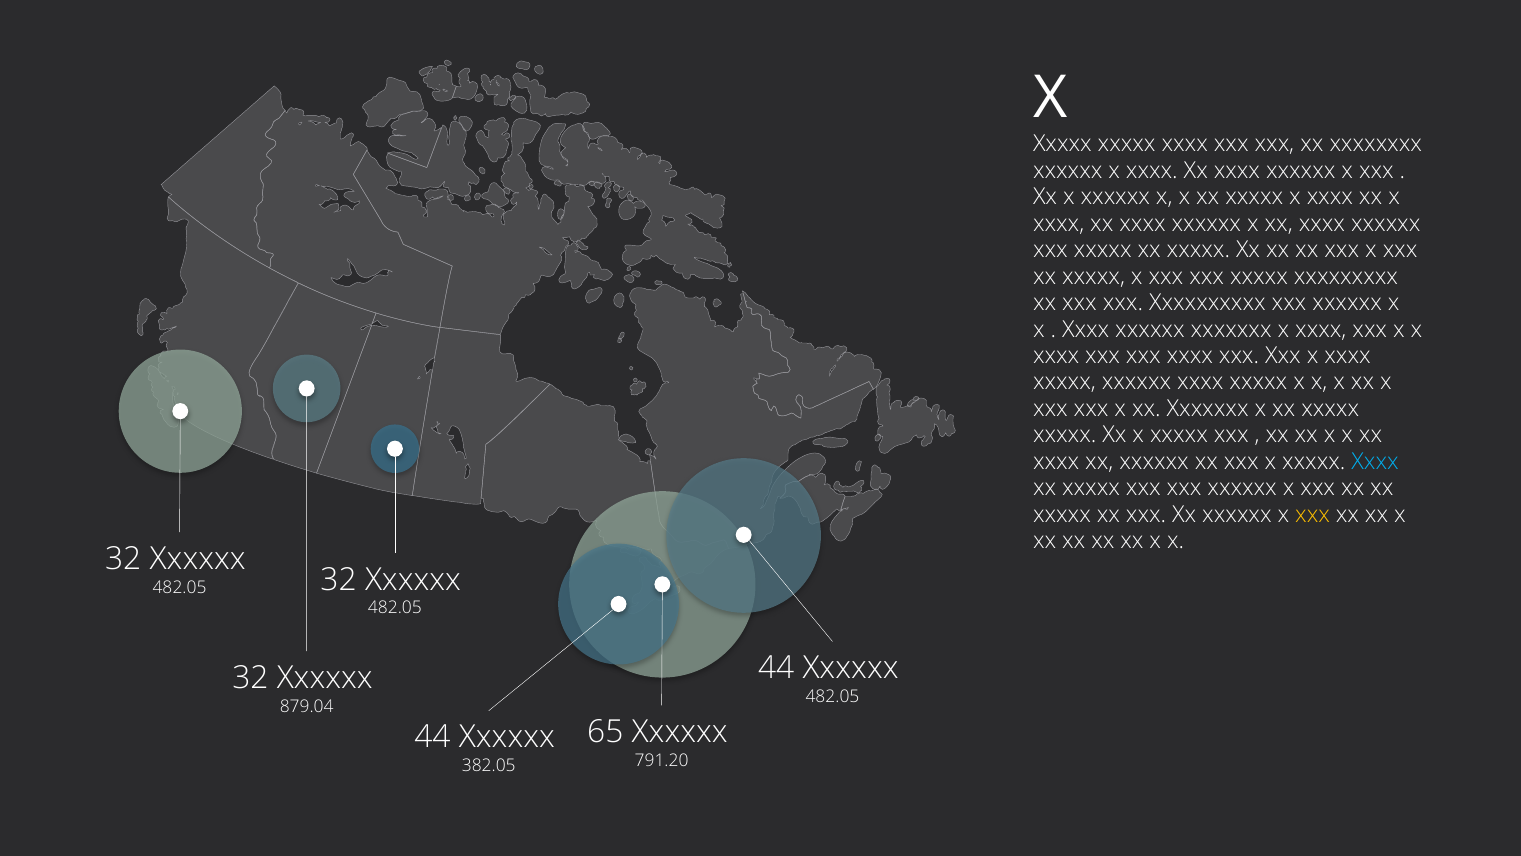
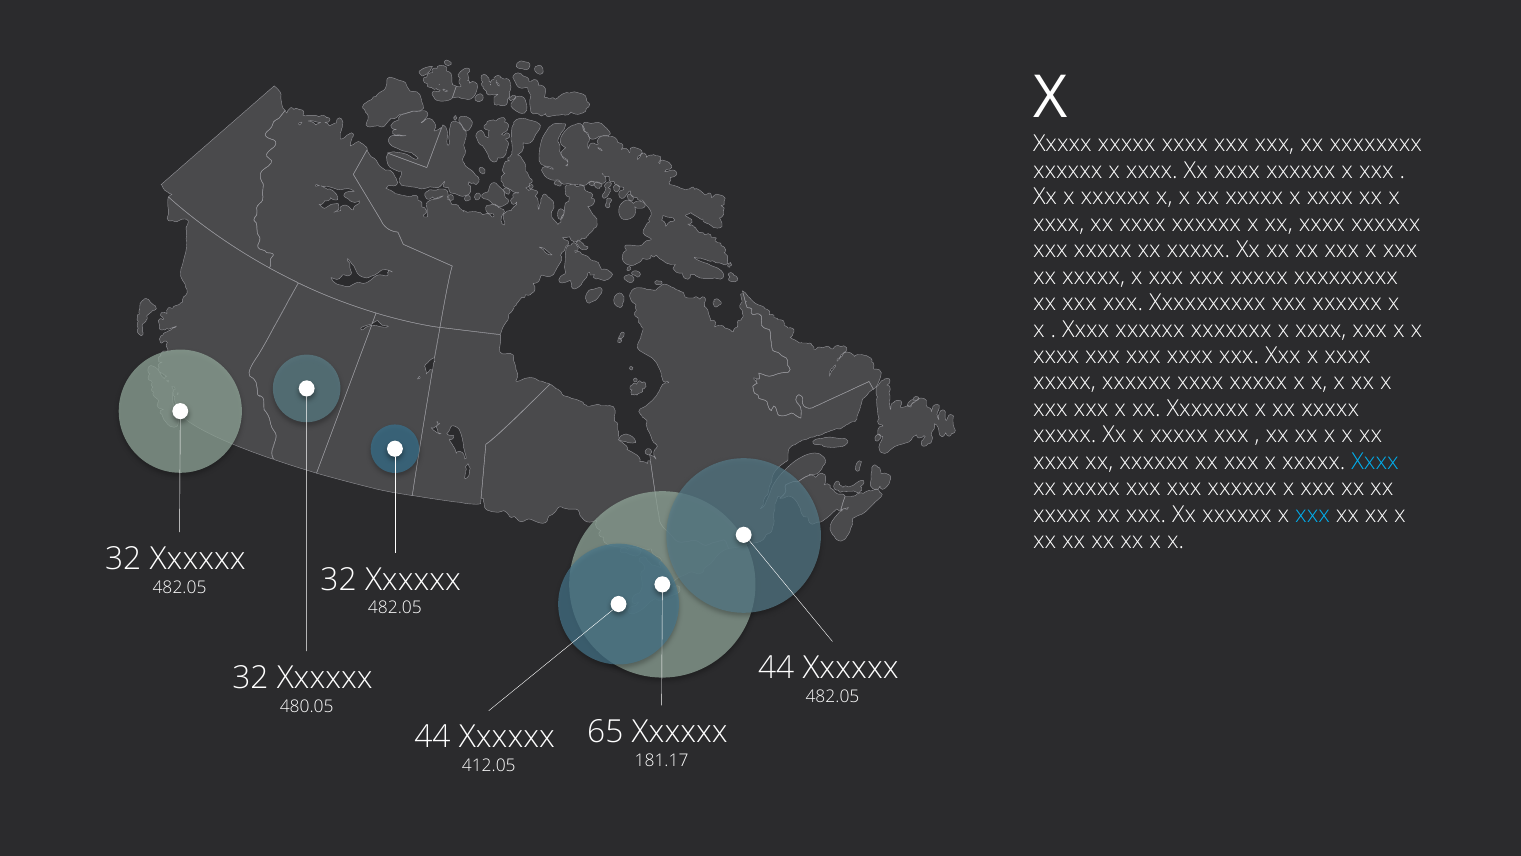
xxx at (1313, 514) colour: yellow -> light blue
879.04: 879.04 -> 480.05
791.20: 791.20 -> 181.17
382.05: 382.05 -> 412.05
